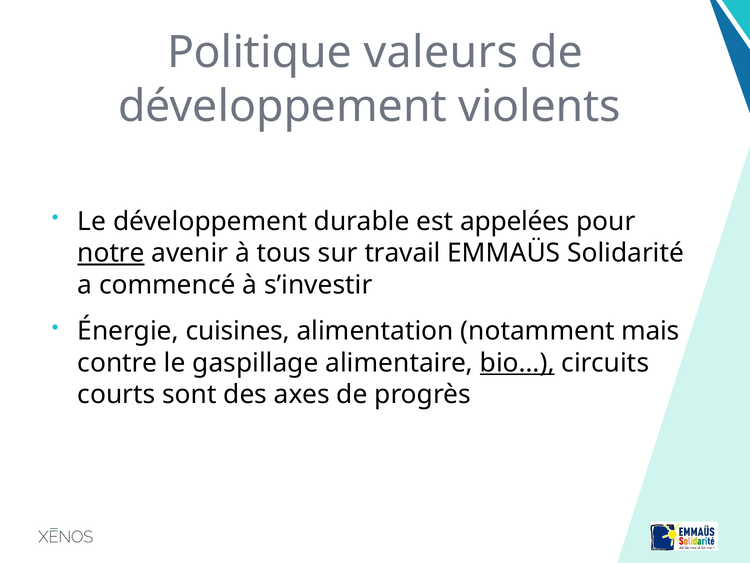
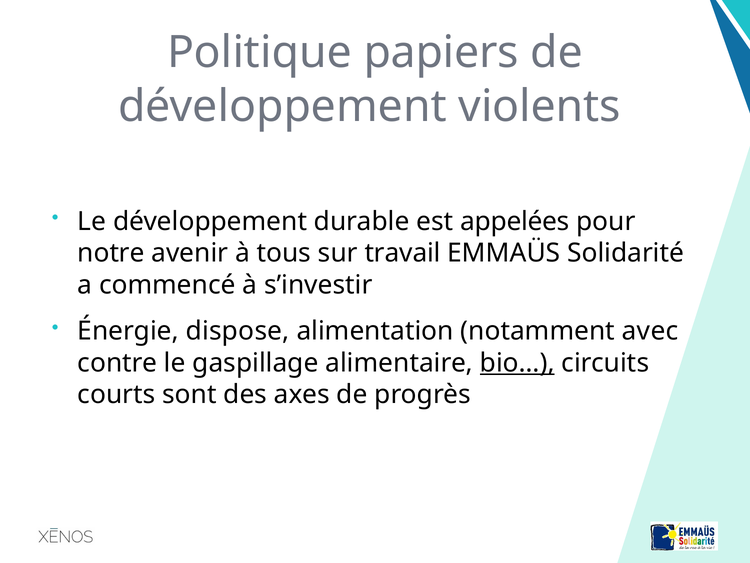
valeurs: valeurs -> papiers
notre underline: present -> none
cuisines: cuisines -> dispose
mais: mais -> avec
